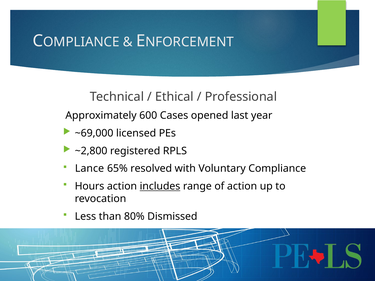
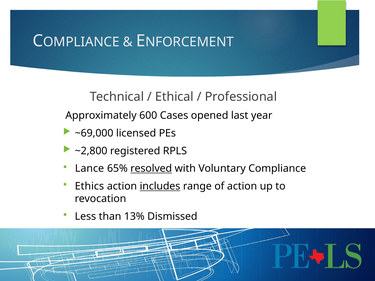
resolved underline: none -> present
Hours: Hours -> Ethics
80%: 80% -> 13%
